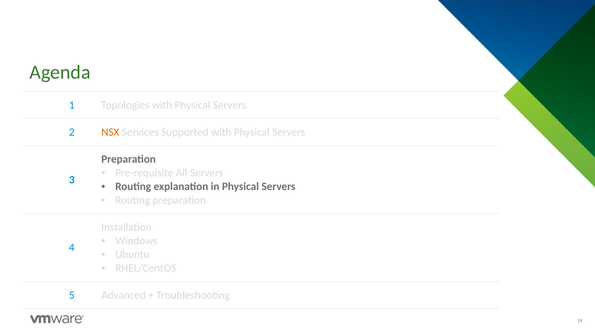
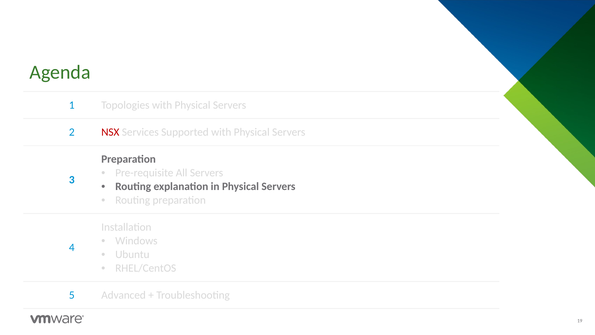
NSX colour: orange -> red
